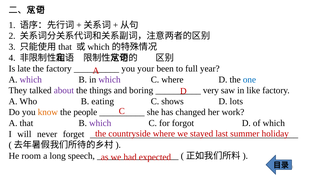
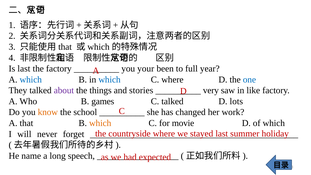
Is late: late -> last
which at (31, 80) colour: purple -> blue
which at (110, 80) colour: purple -> blue
boring: boring -> stories
eating: eating -> games
C shows: shows -> talked
people: people -> school
which at (100, 123) colour: purple -> orange
forgot: forgot -> movie
room: room -> name
